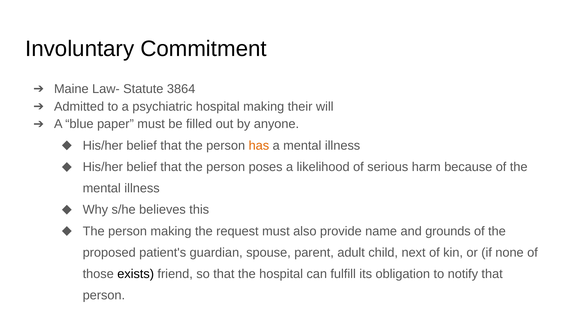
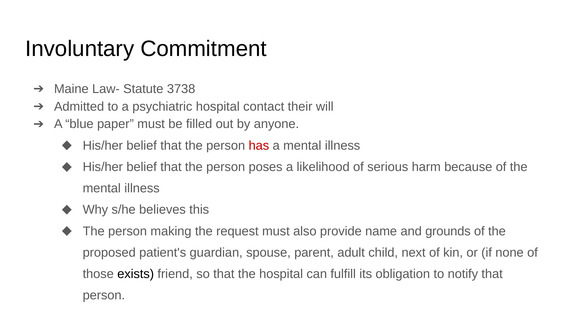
3864: 3864 -> 3738
hospital making: making -> contact
has colour: orange -> red
